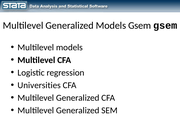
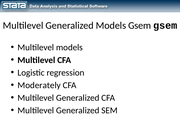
Universities: Universities -> Moderately
